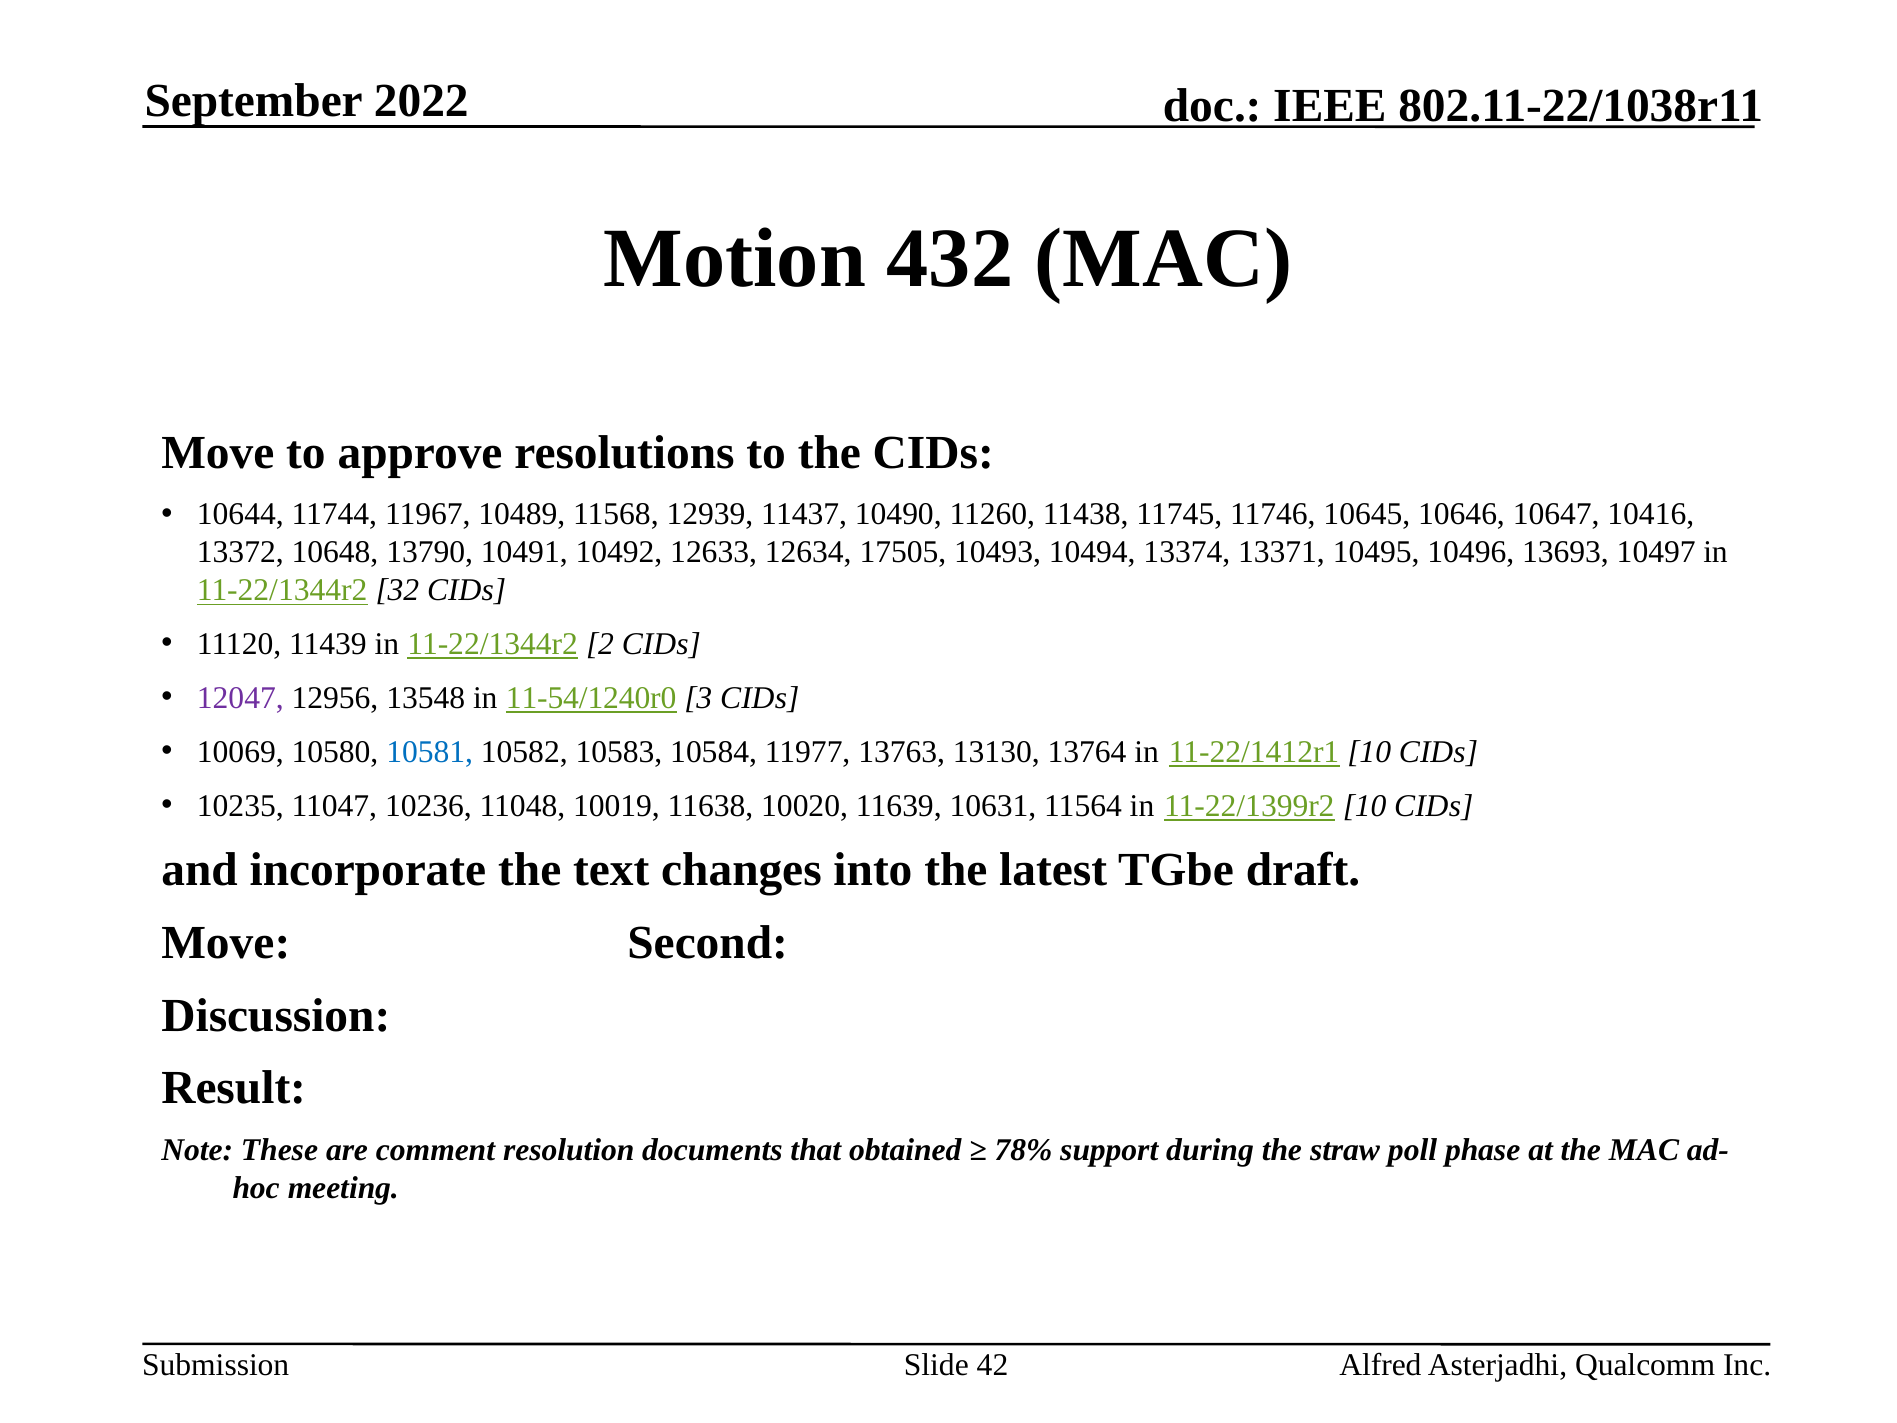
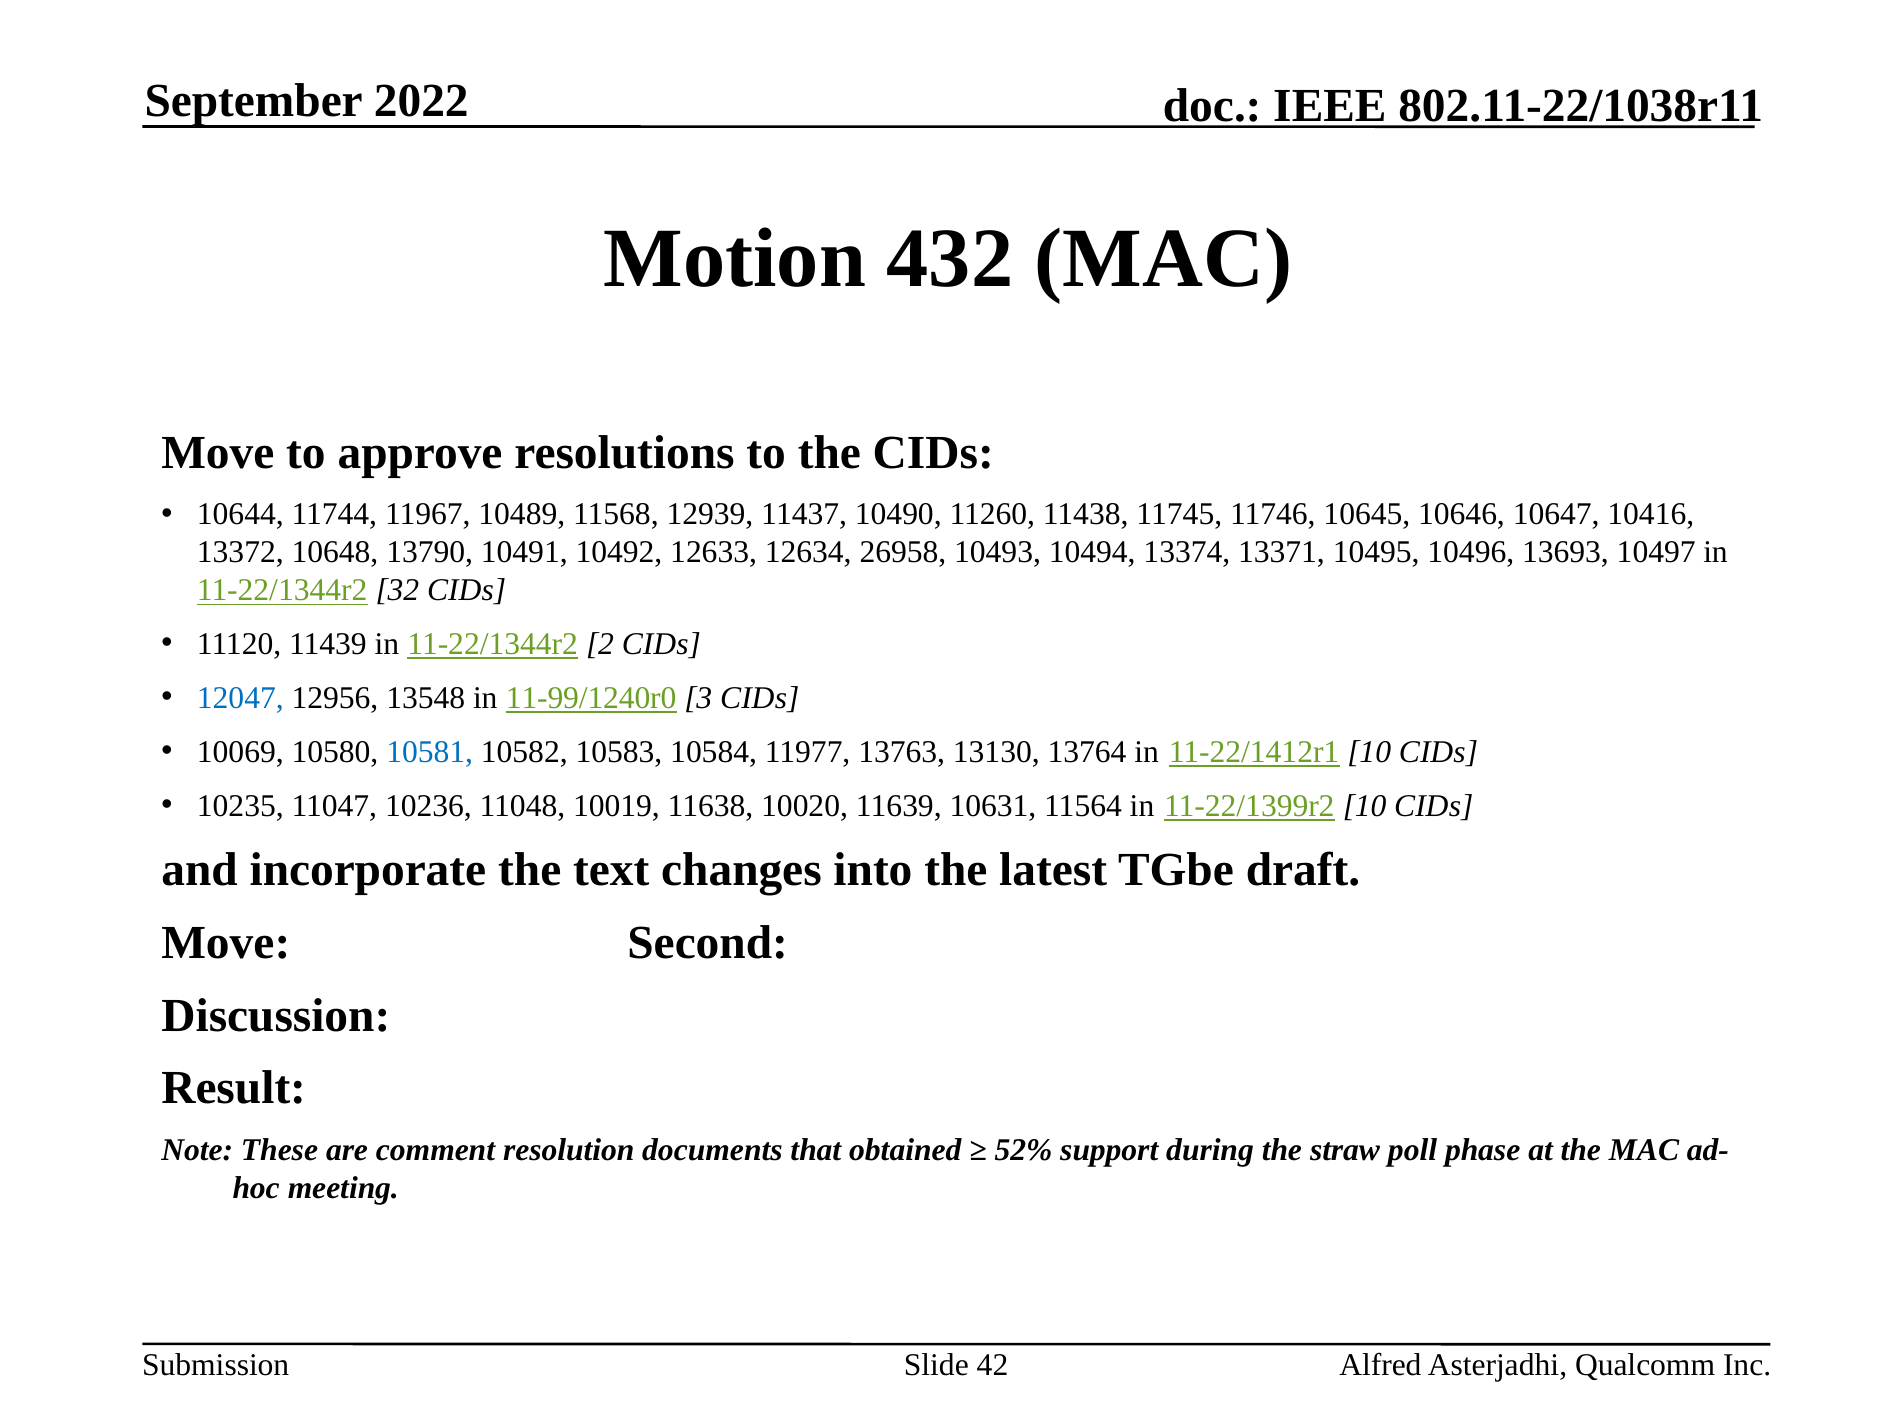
17505: 17505 -> 26958
12047 colour: purple -> blue
11-54/1240r0: 11-54/1240r0 -> 11-99/1240r0
78%: 78% -> 52%
